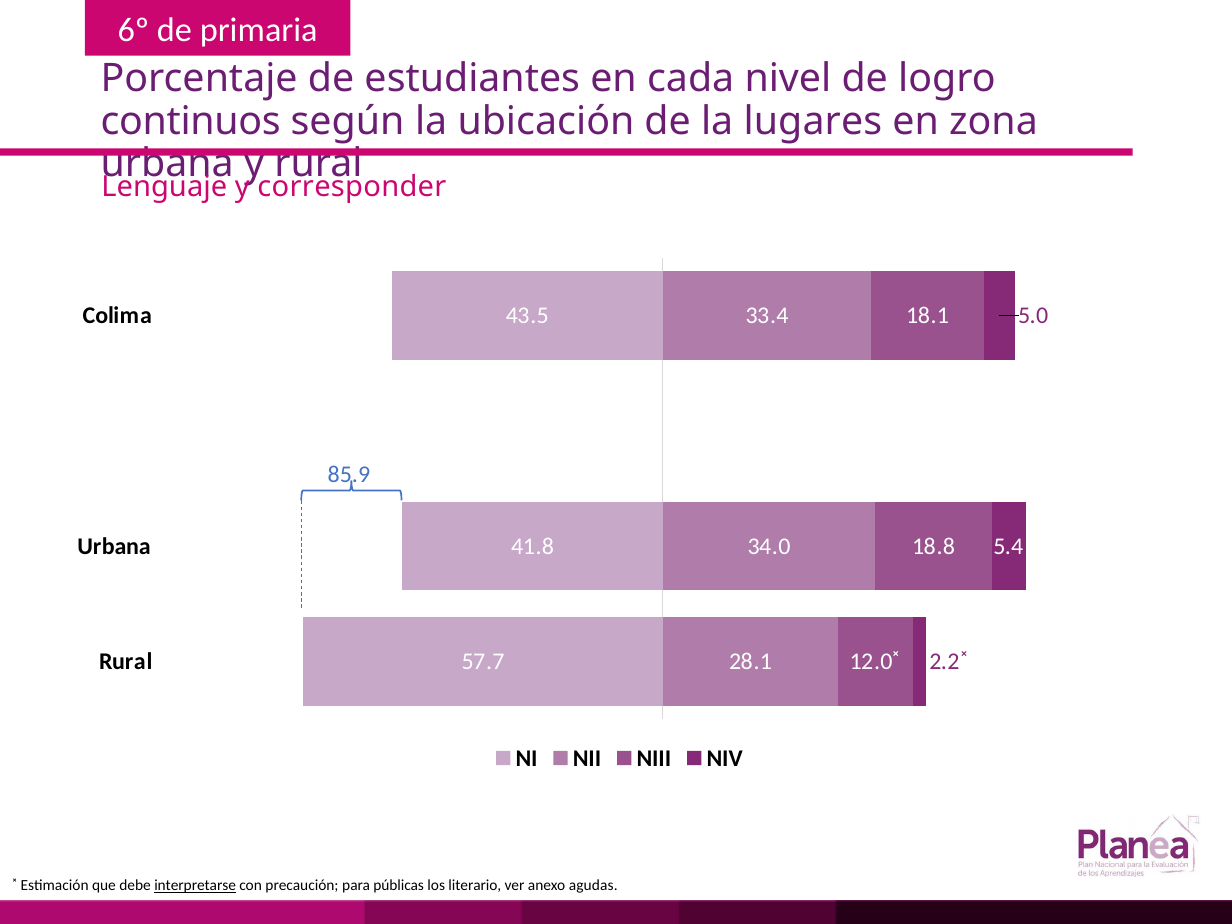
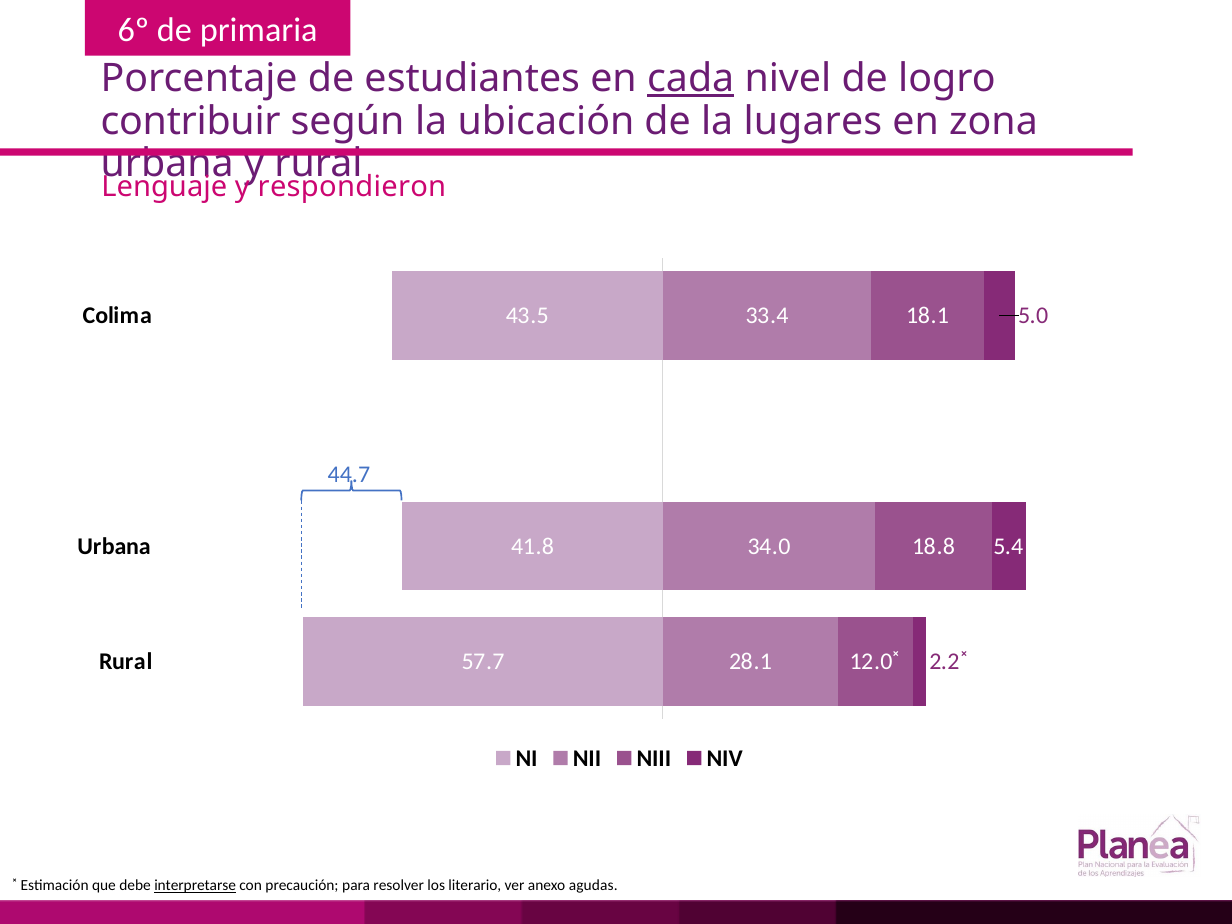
cada underline: none -> present
continuos: continuos -> contribuir
corresponder: corresponder -> respondieron
85.9: 85.9 -> 44.7
públicas: públicas -> resolver
